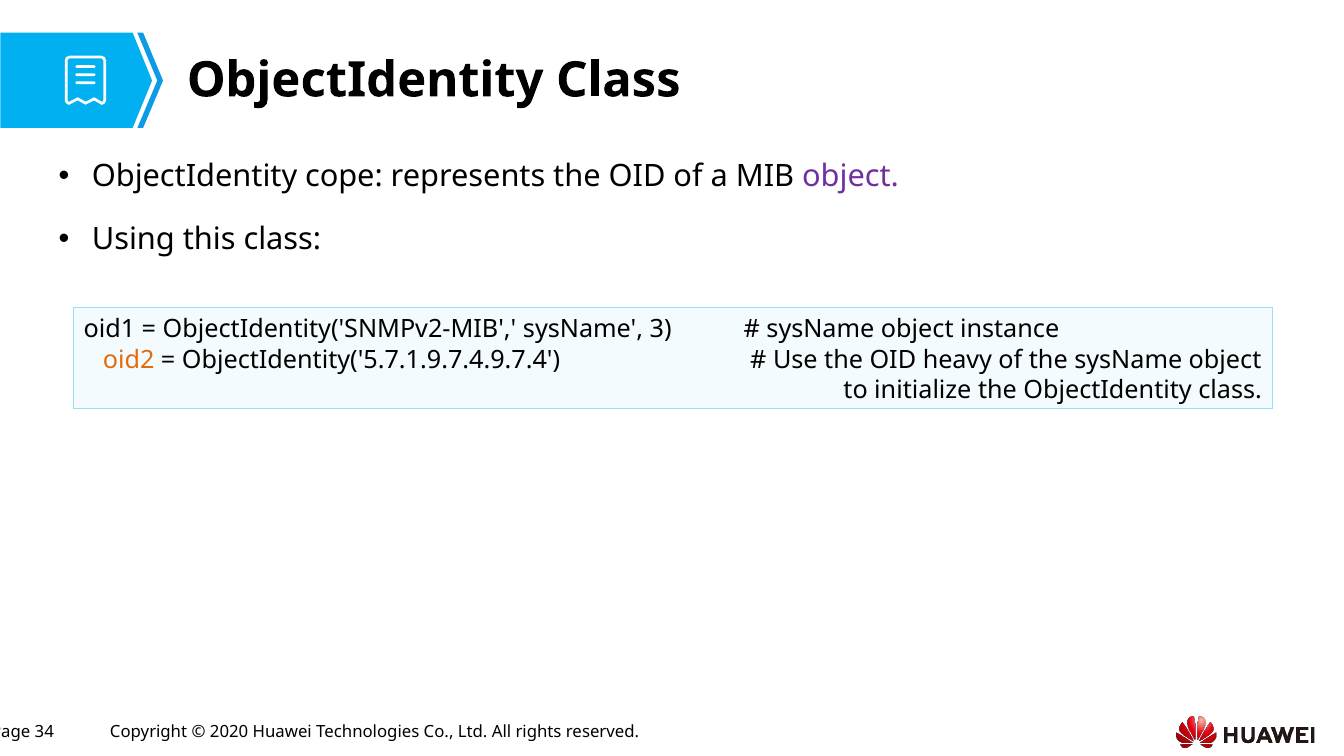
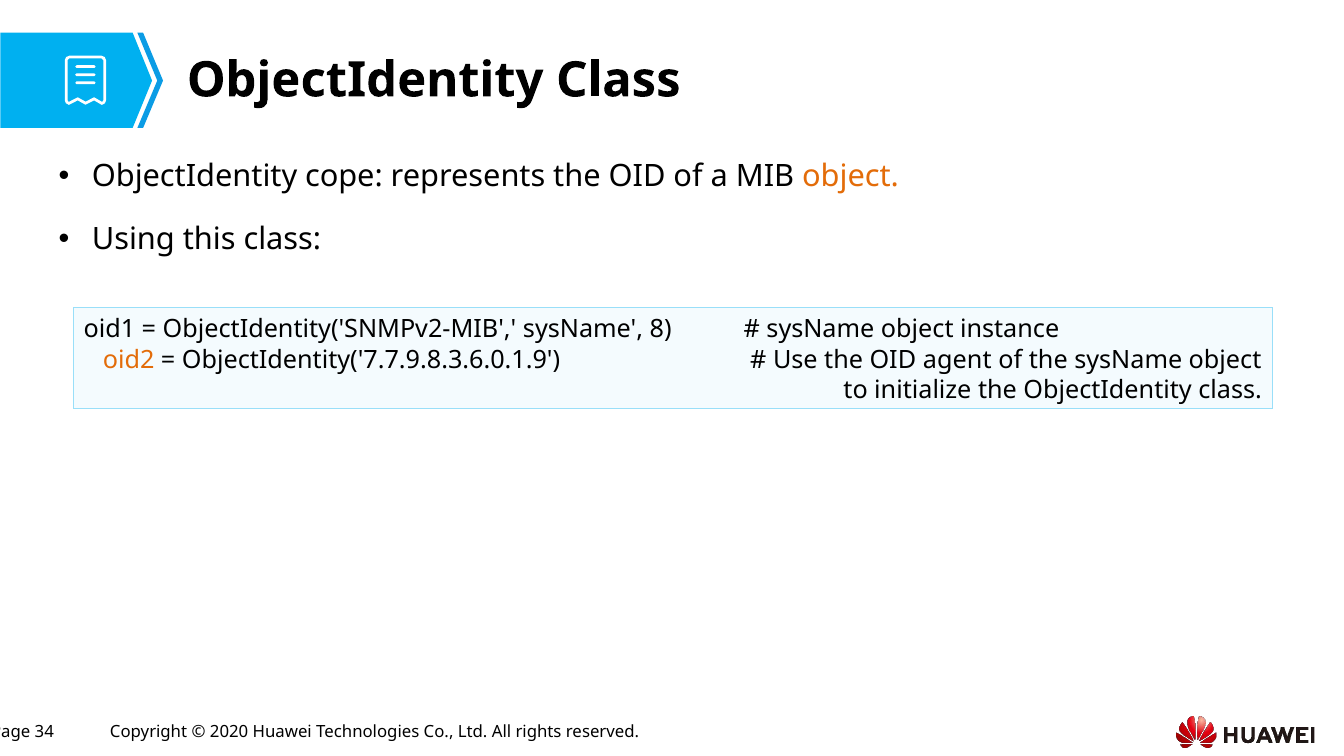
object at (851, 177) colour: purple -> orange
3: 3 -> 8
ObjectIdentity('5.7.1.9.7.4.9.7.4: ObjectIdentity('5.7.1.9.7.4.9.7.4 -> ObjectIdentity('7.7.9.8.3.6.0.1.9
heavy: heavy -> agent
